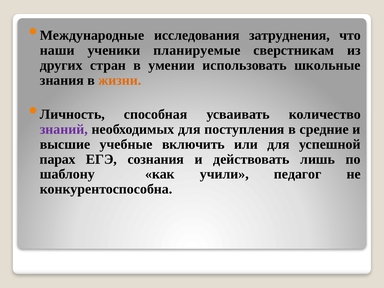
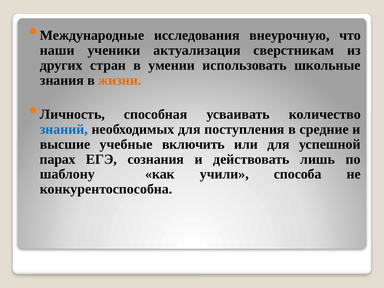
затруднения: затруднения -> внеурочную
планируемые: планируемые -> актуализация
знаний colour: purple -> blue
педагог: педагог -> способа
